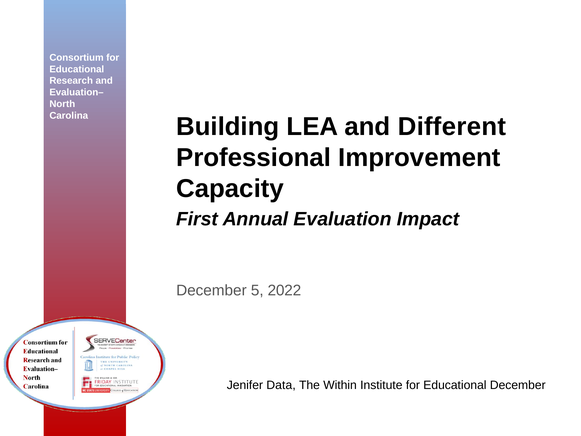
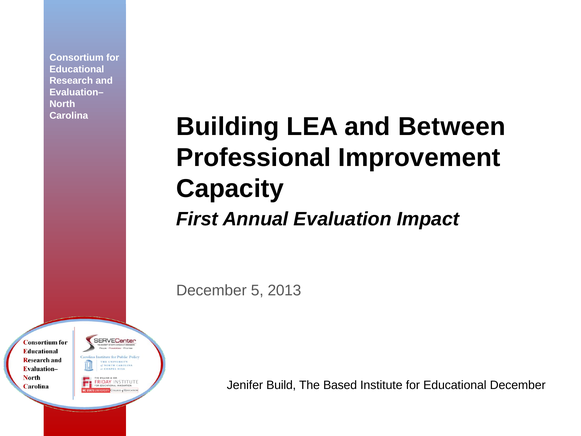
Different: Different -> Between
2022: 2022 -> 2013
Data: Data -> Build
Within: Within -> Based
